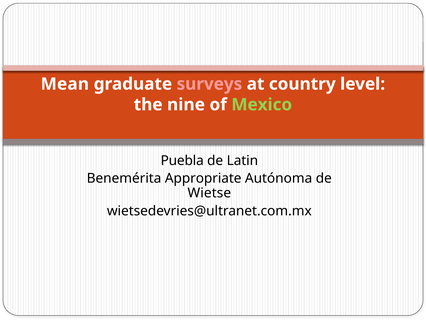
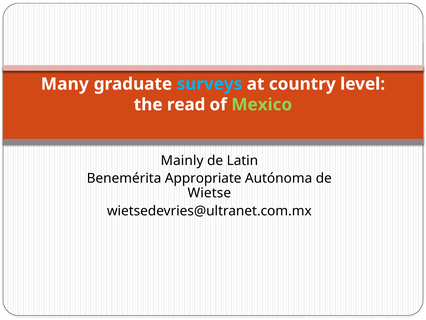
Mean: Mean -> Many
surveys colour: pink -> light blue
nine: nine -> read
Puebla: Puebla -> Mainly
